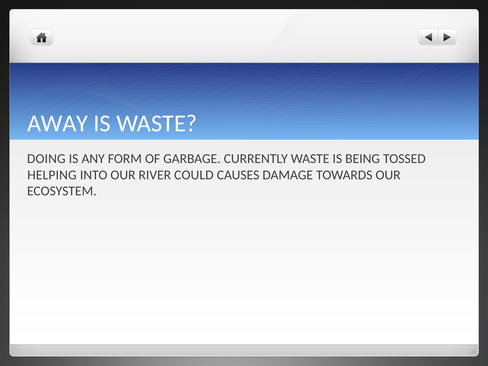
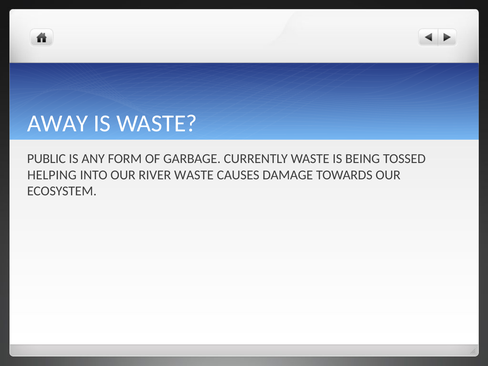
DOING: DOING -> PUBLIC
RIVER COULD: COULD -> WASTE
